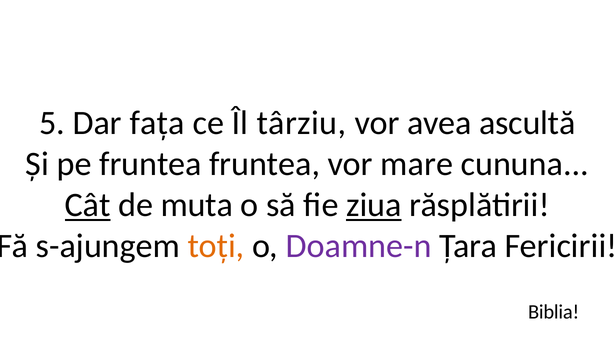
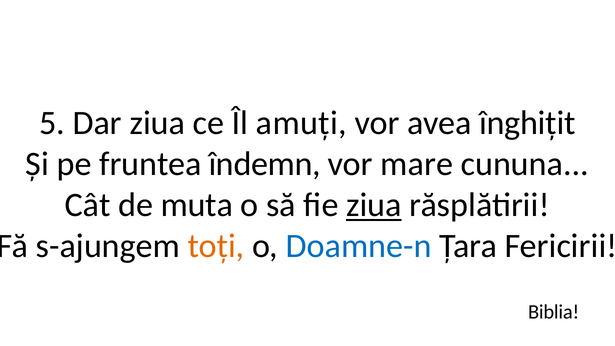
Dar fața: fața -> ziua
târziu: târziu -> amuți
ascultă: ascultă -> înghițit
fruntea fruntea: fruntea -> îndemn
Cât underline: present -> none
Doamne-n colour: purple -> blue
